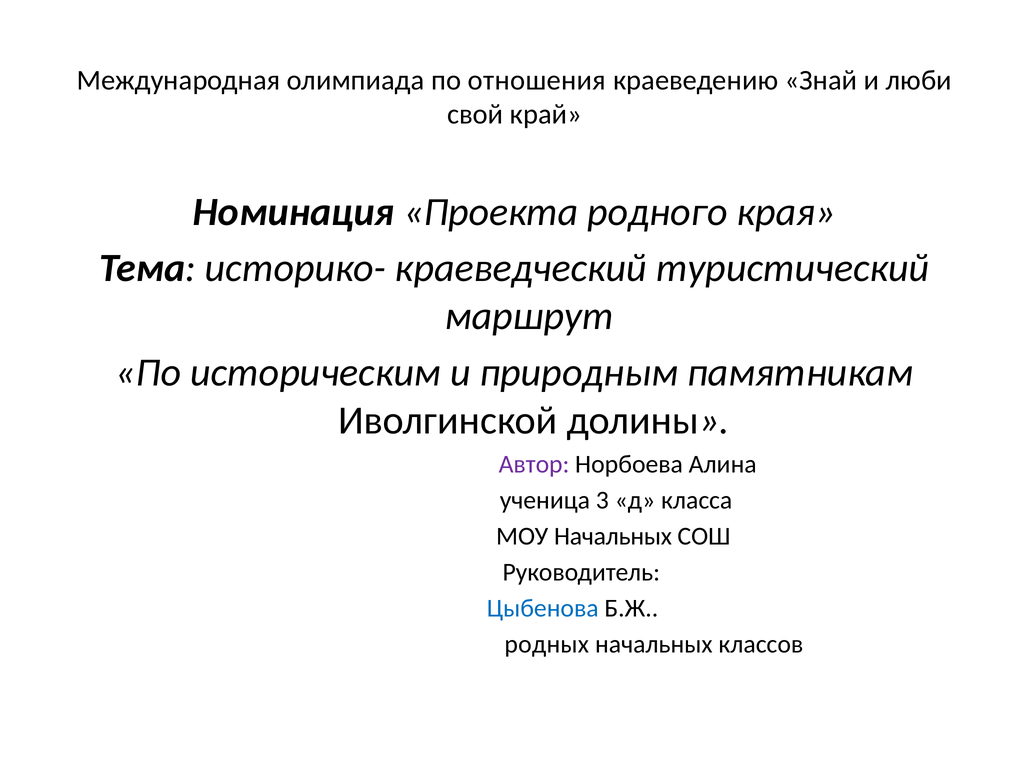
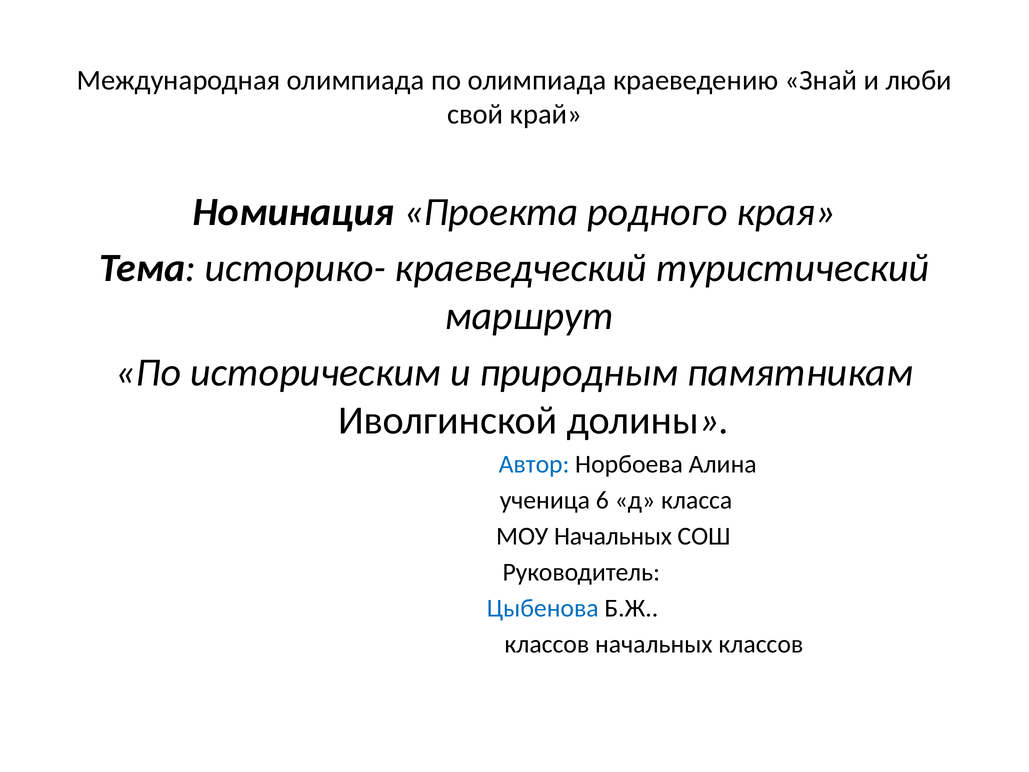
по отношения: отношения -> олимпиада
Автор colour: purple -> blue
3: 3 -> 6
родных at (547, 644): родных -> классов
